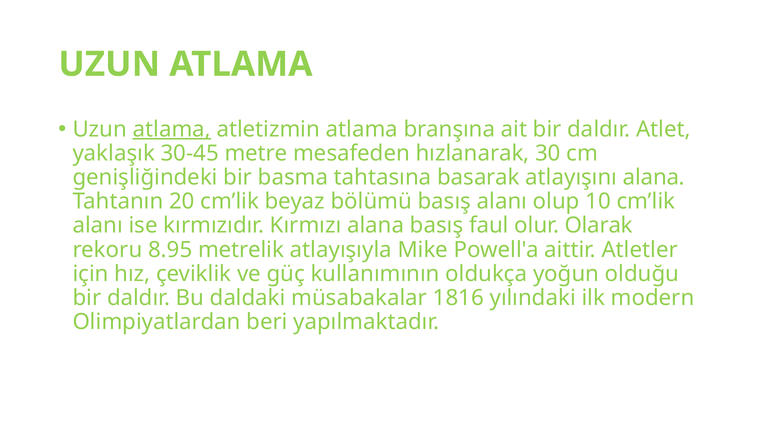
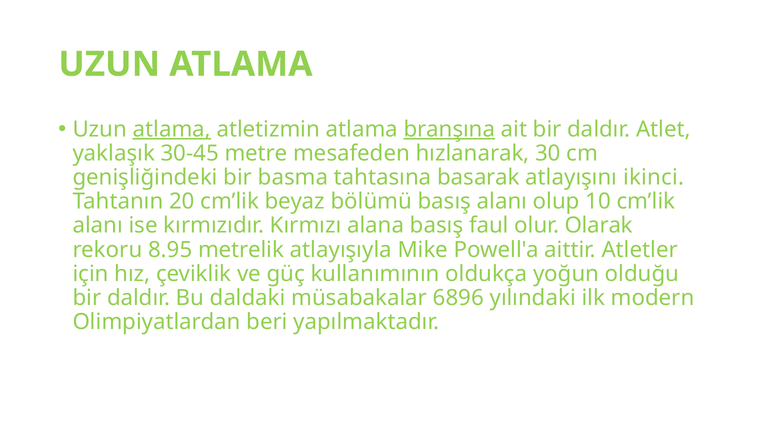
branşına underline: none -> present
atlayışını alana: alana -> ikinci
1816: 1816 -> 6896
